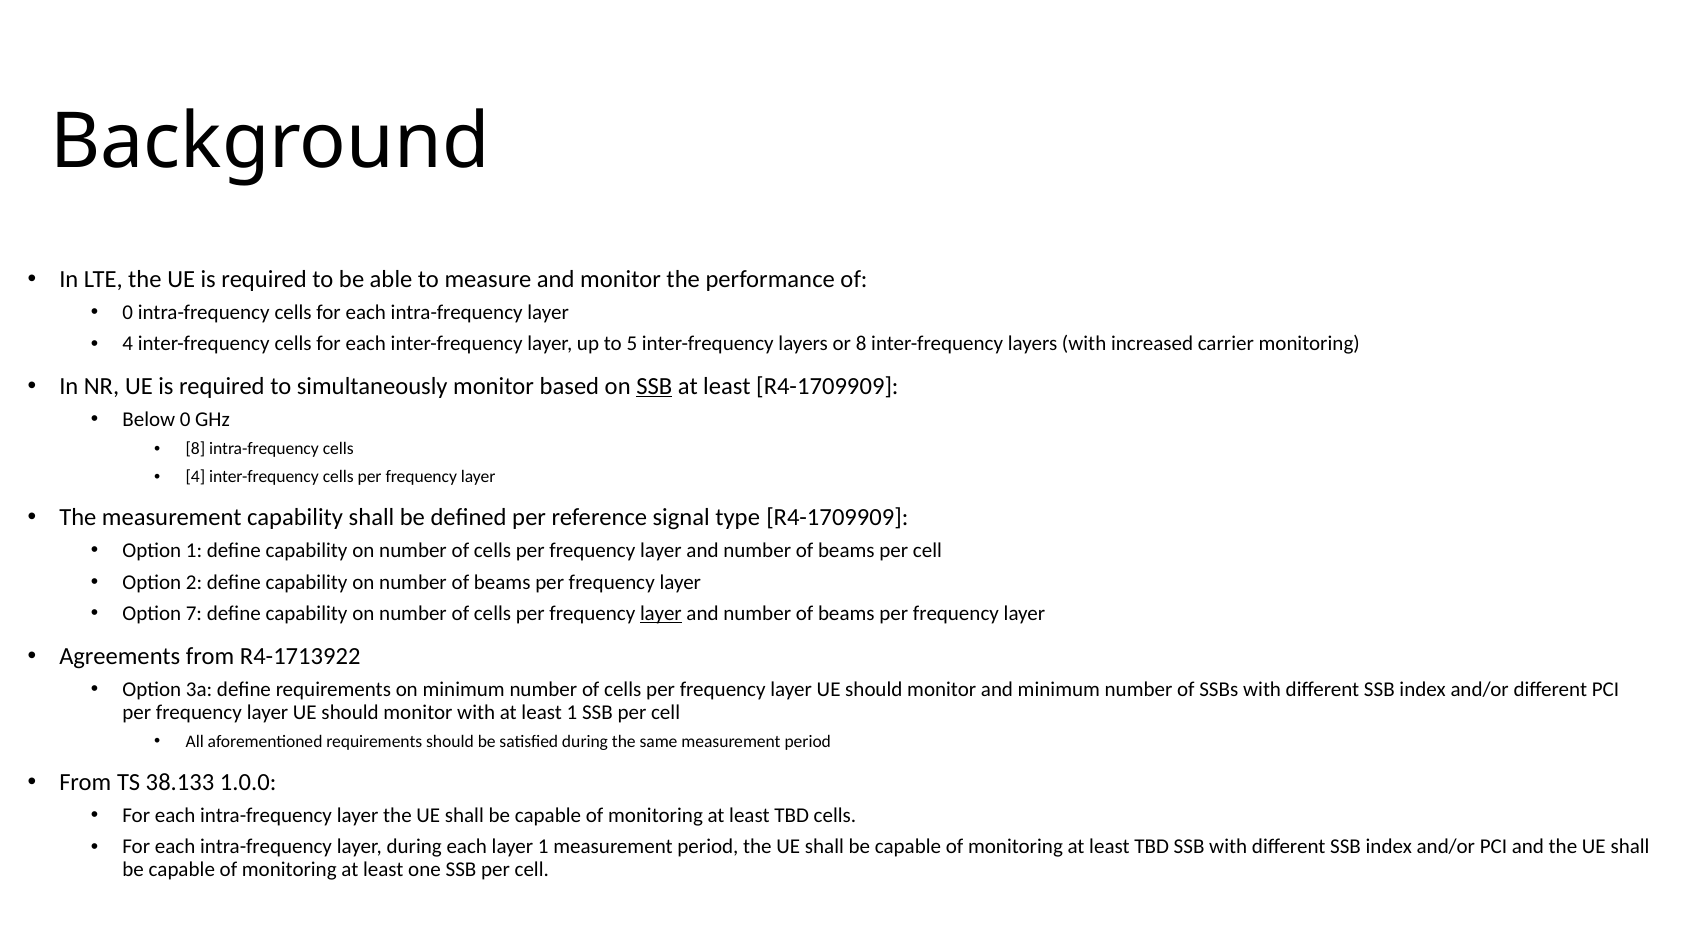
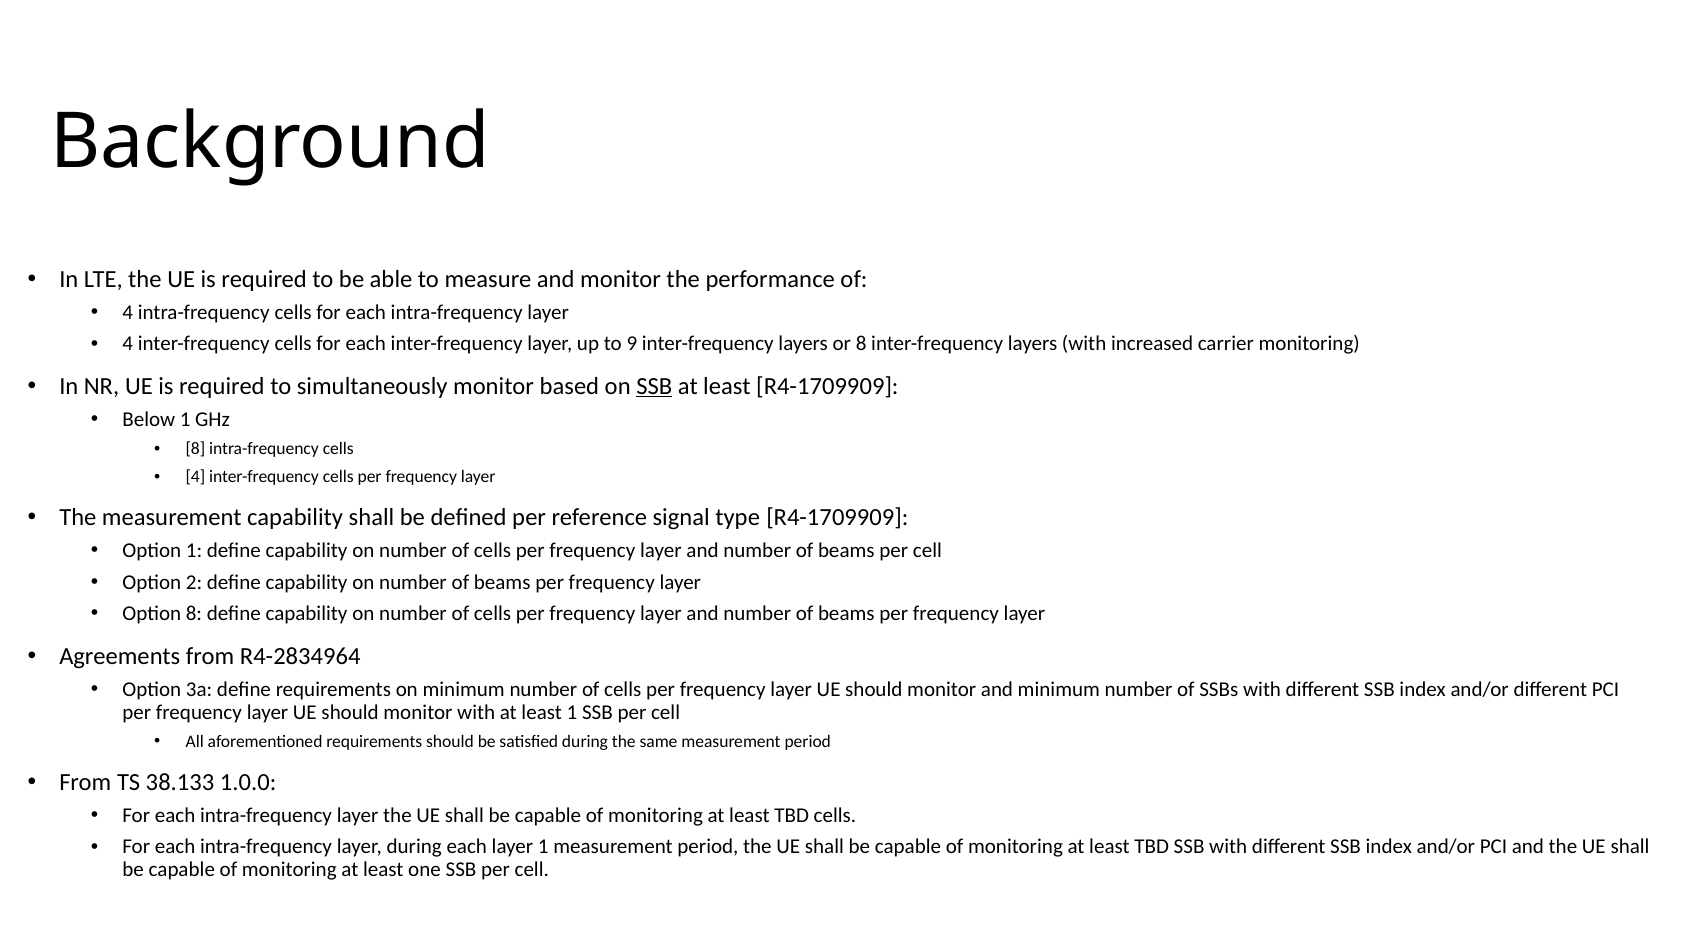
0 at (128, 312): 0 -> 4
5: 5 -> 9
Below 0: 0 -> 1
Option 7: 7 -> 8
layer at (661, 614) underline: present -> none
R4-1713922: R4-1713922 -> R4-2834964
